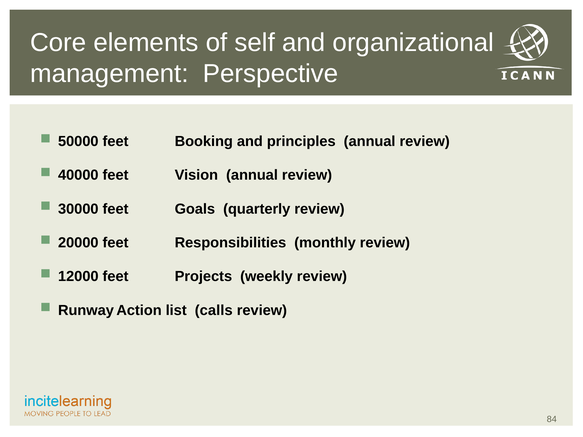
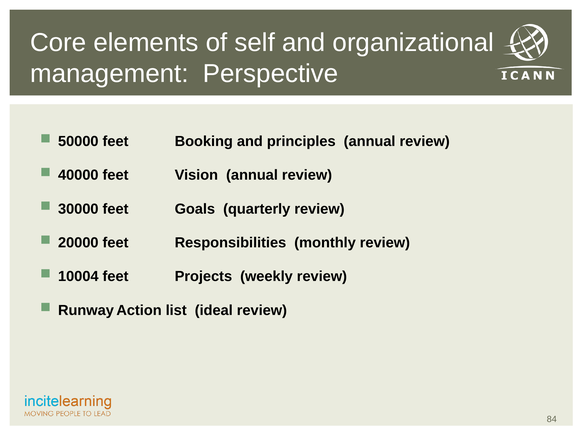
12000: 12000 -> 10004
calls: calls -> ideal
